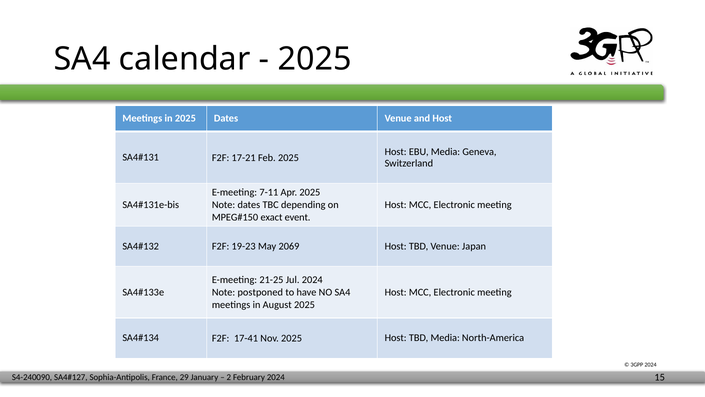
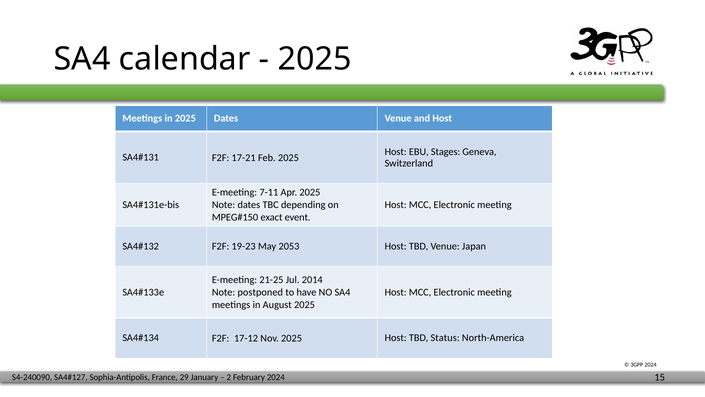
EBU Media: Media -> Stages
2069: 2069 -> 2053
Jul 2024: 2024 -> 2014
17-41: 17-41 -> 17-12
TBD Media: Media -> Status
